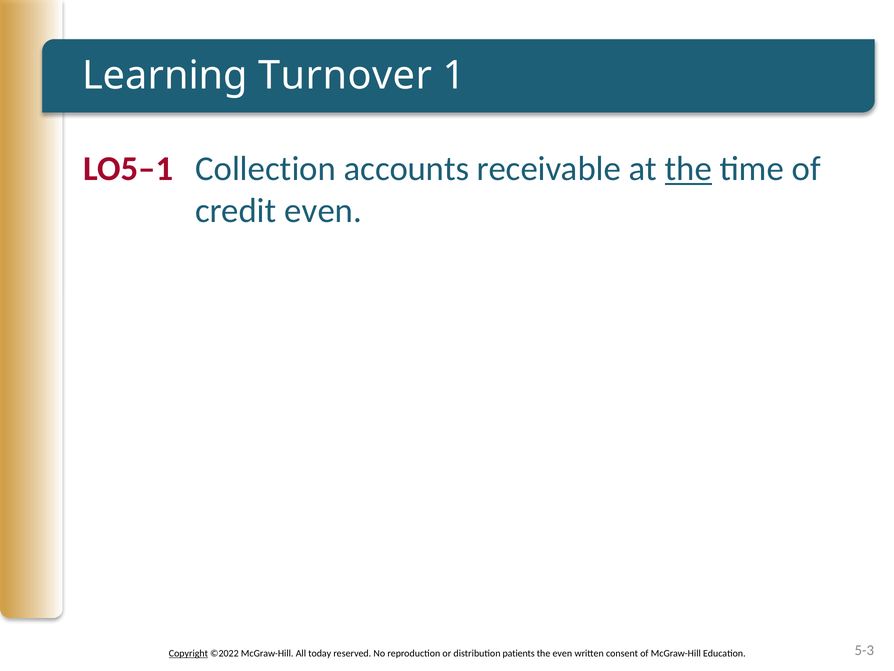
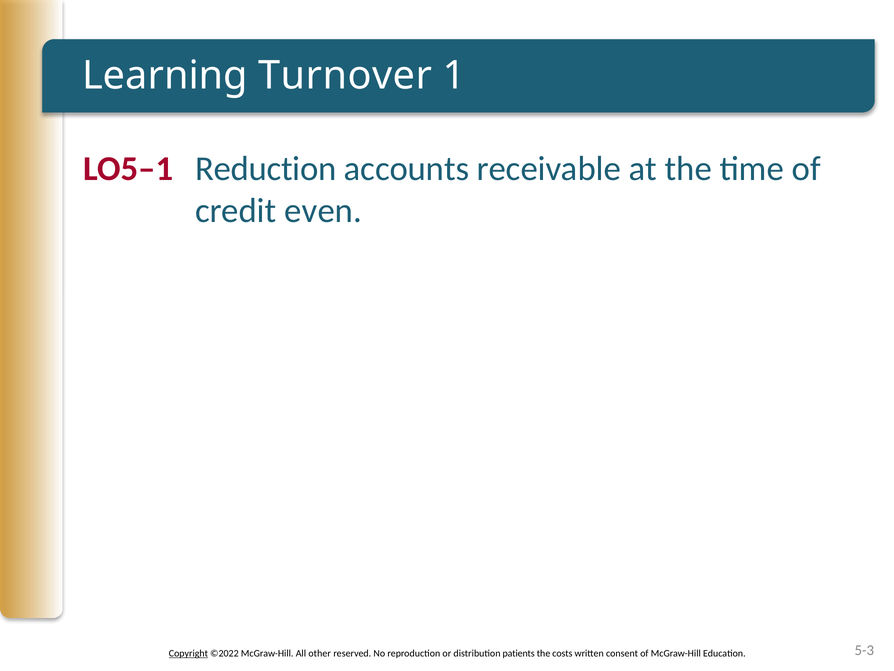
Collection: Collection -> Reduction
the at (688, 169) underline: present -> none
today: today -> other
the even: even -> costs
